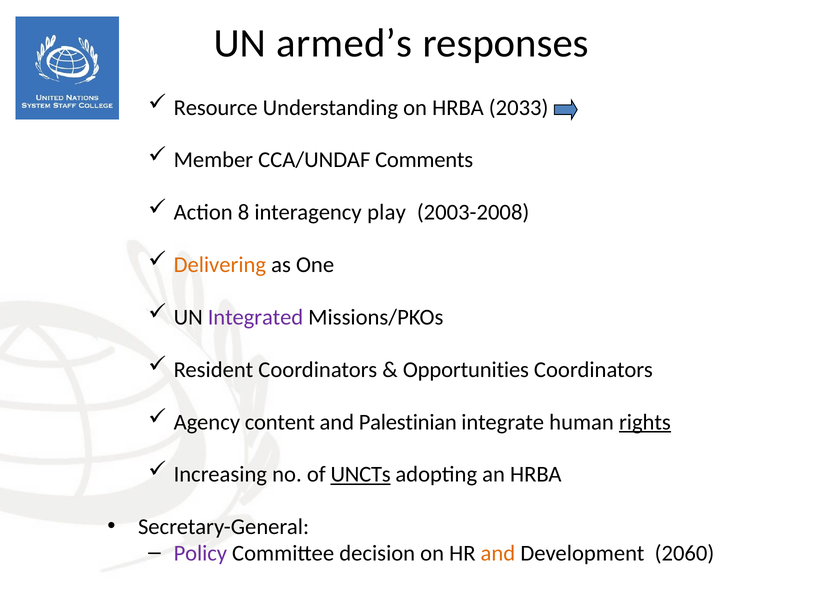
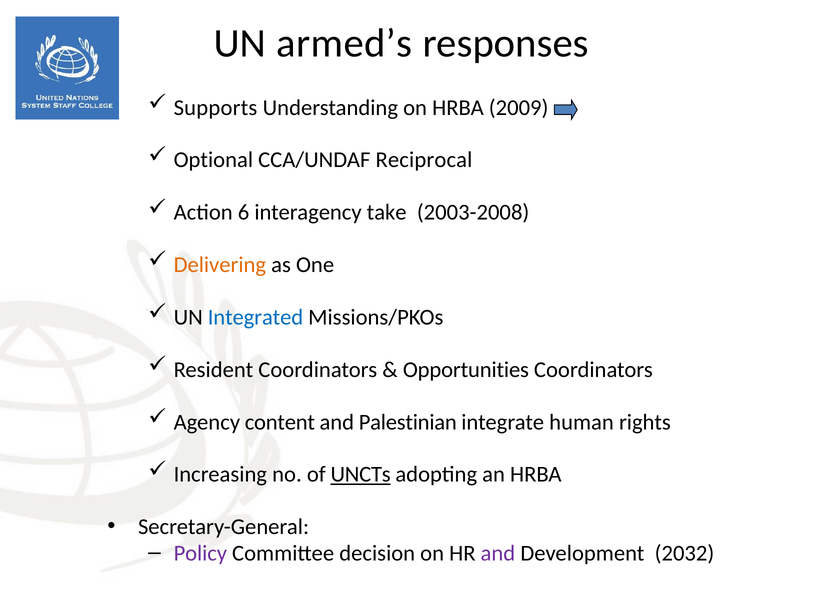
Resource: Resource -> Supports
2033: 2033 -> 2009
Member: Member -> Optional
Comments: Comments -> Reciprocal
8: 8 -> 6
play: play -> take
Integrated colour: purple -> blue
rights underline: present -> none
and at (498, 554) colour: orange -> purple
2060: 2060 -> 2032
